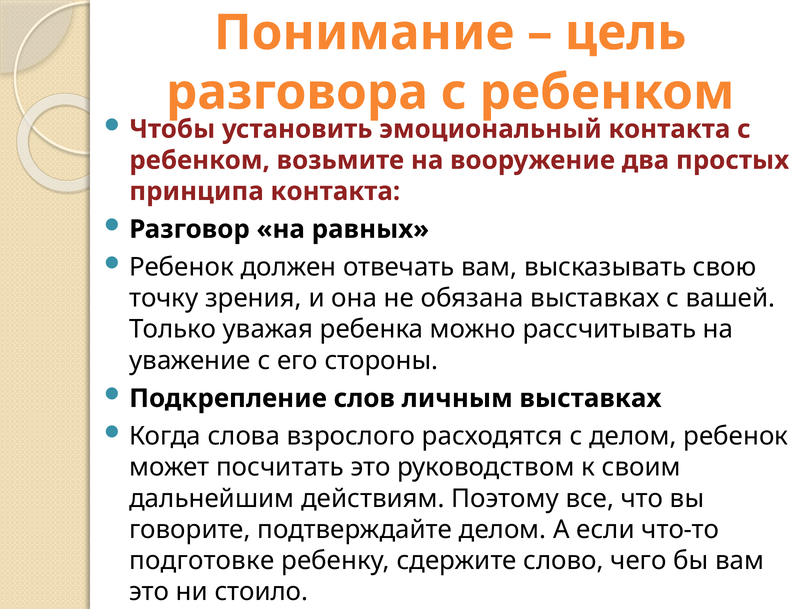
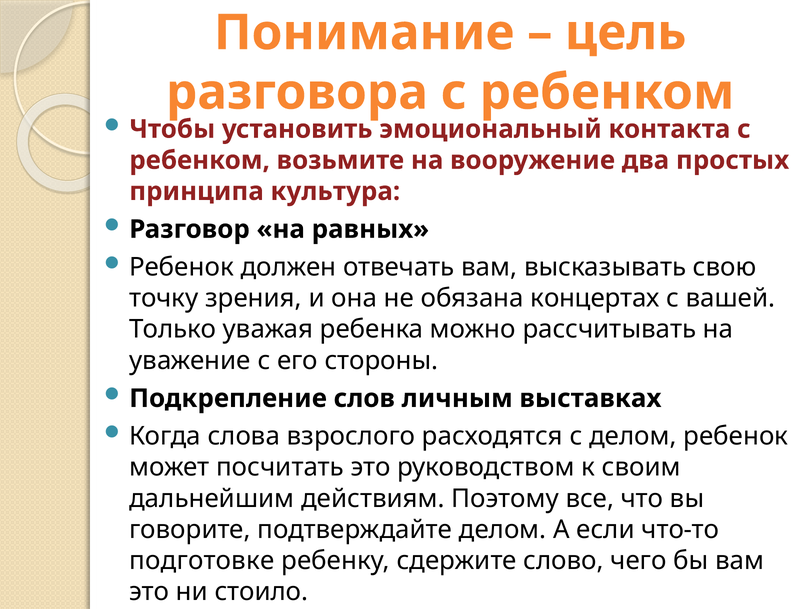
принципа контакта: контакта -> культура
обязана выставках: выставках -> концертах
